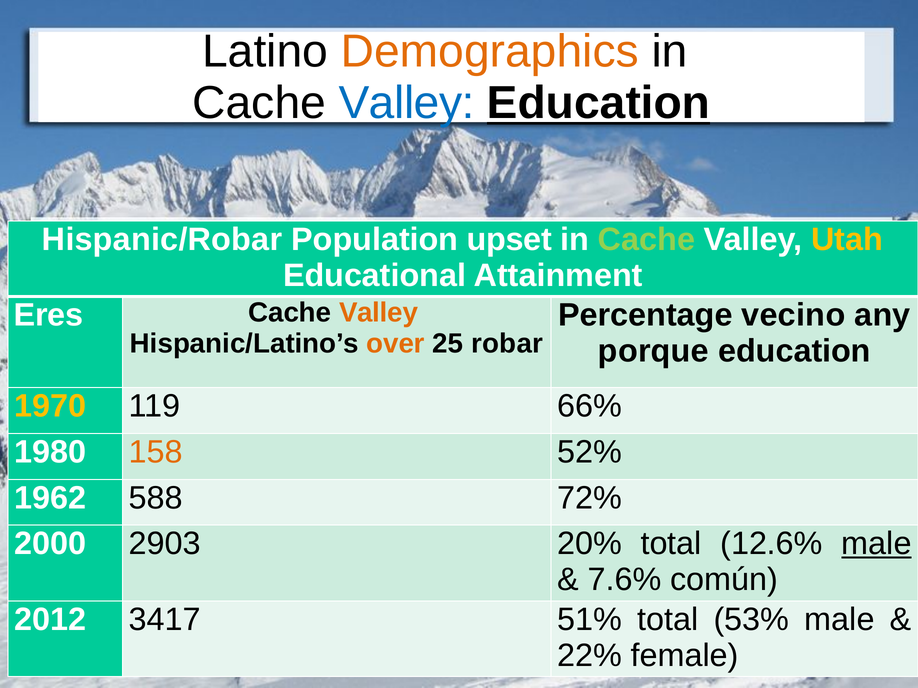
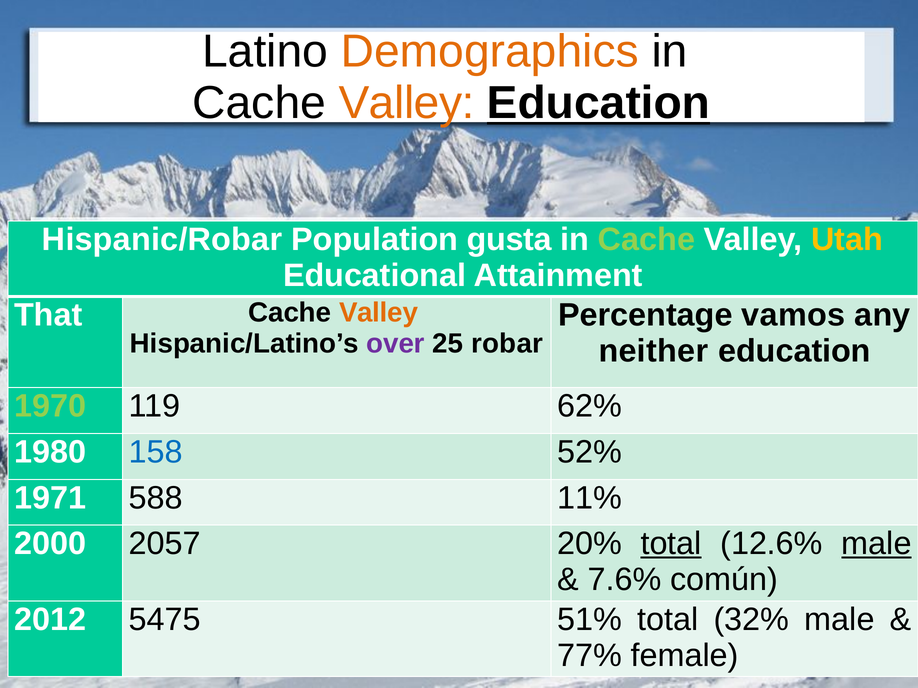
Valley at (407, 103) colour: blue -> orange
upset: upset -> gusta
Eres: Eres -> That
vecino: vecino -> vamos
over colour: orange -> purple
porque: porque -> neither
1970 colour: yellow -> light green
66%: 66% -> 62%
158 colour: orange -> blue
1962: 1962 -> 1971
72%: 72% -> 11%
2903: 2903 -> 2057
total at (671, 544) underline: none -> present
3417: 3417 -> 5475
53%: 53% -> 32%
22%: 22% -> 77%
